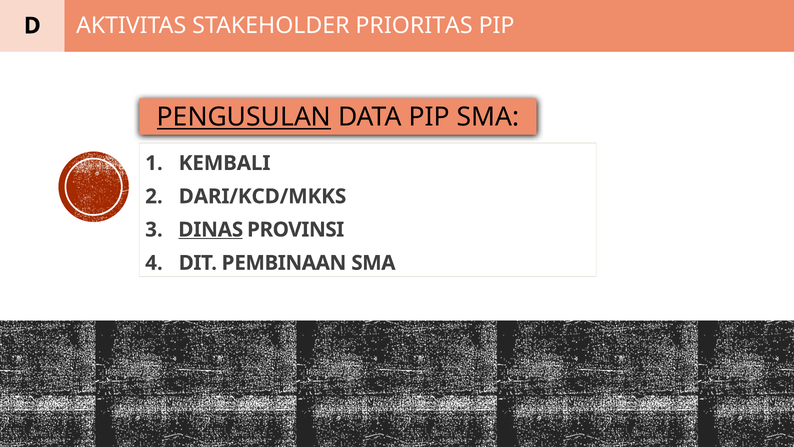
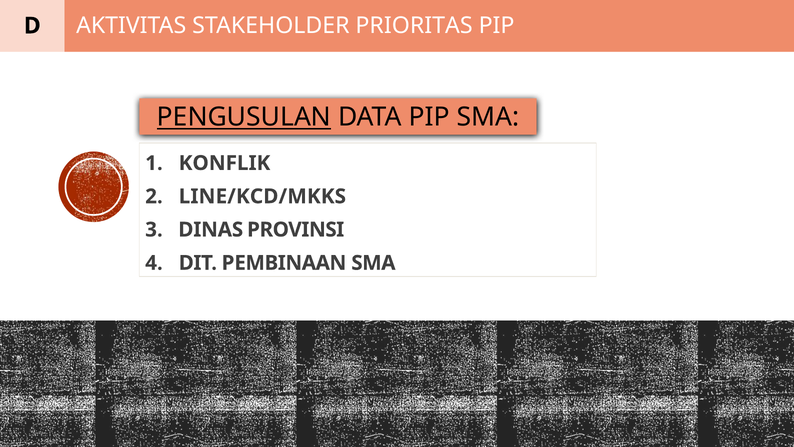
KEMBALI: KEMBALI -> KONFLIK
DARI/KCD/MKKS: DARI/KCD/MKKS -> LINE/KCD/MKKS
DINAS underline: present -> none
